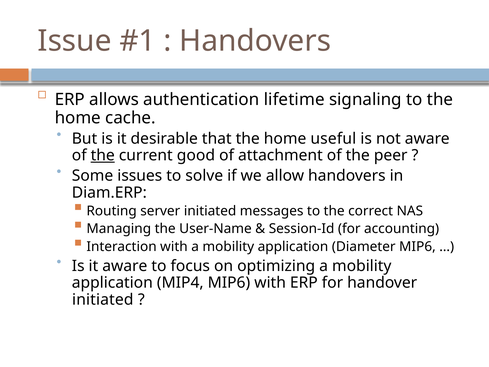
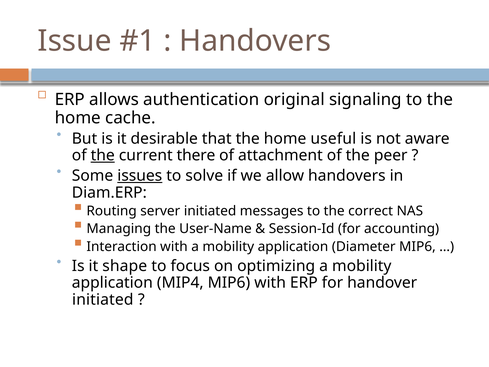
lifetime: lifetime -> original
good: good -> there
issues underline: none -> present
it aware: aware -> shape
